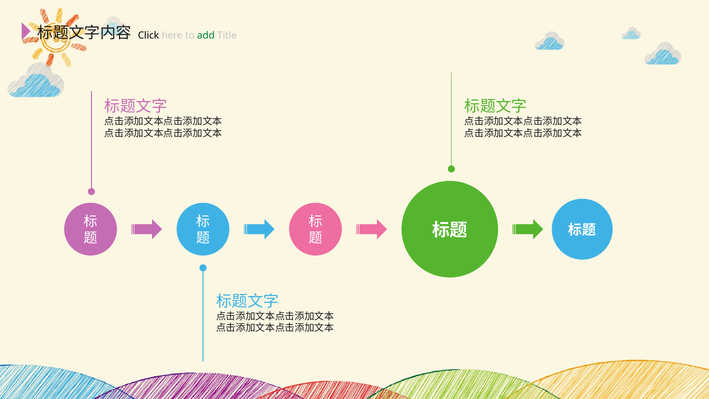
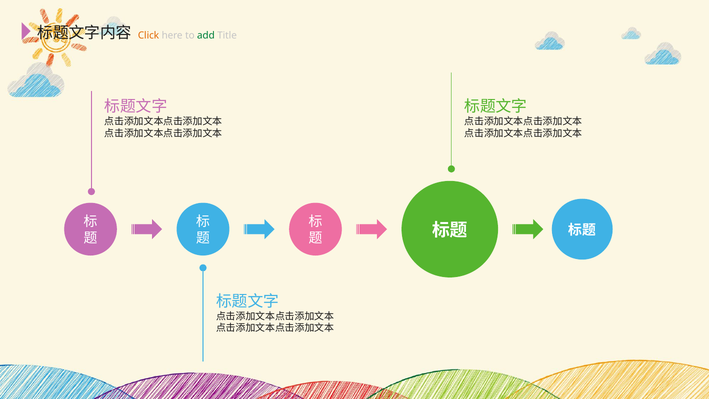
Click colour: black -> orange
